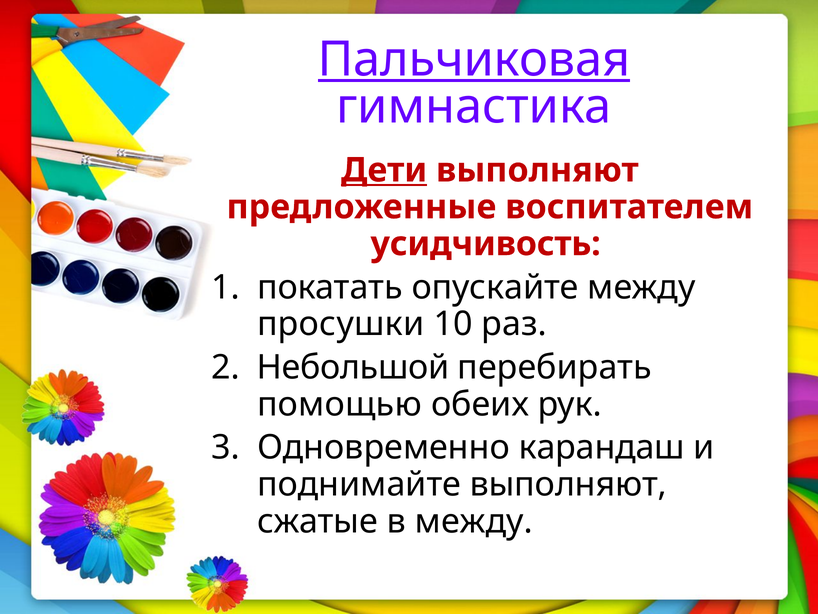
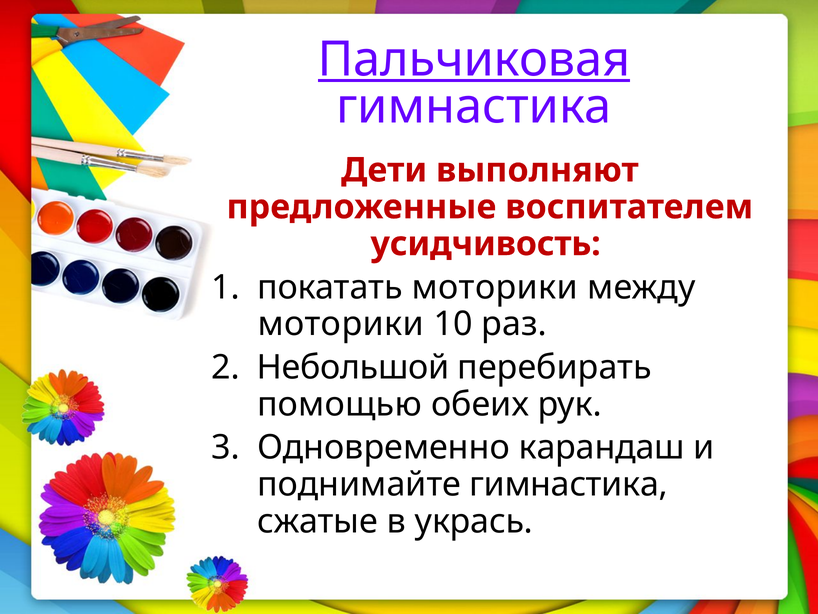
Дети underline: present -> none
покатать опускайте: опускайте -> моторики
просушки at (341, 324): просушки -> моторики
поднимайте выполняют: выполняют -> гимнастика
в между: между -> укрась
